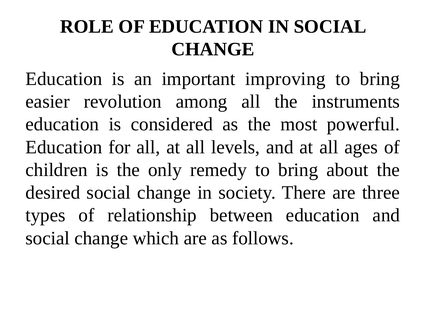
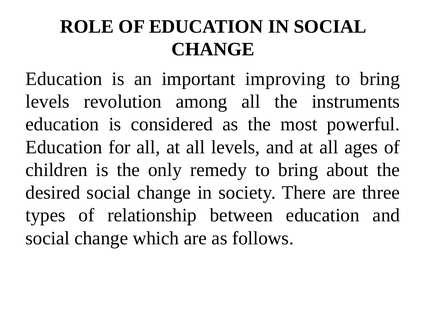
easier at (48, 101): easier -> levels
